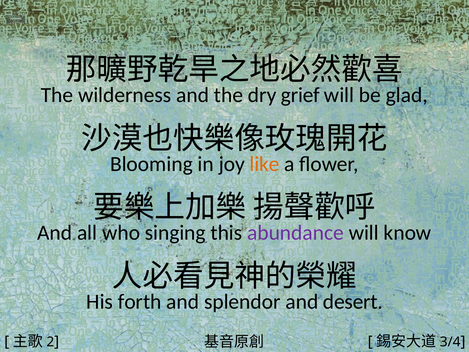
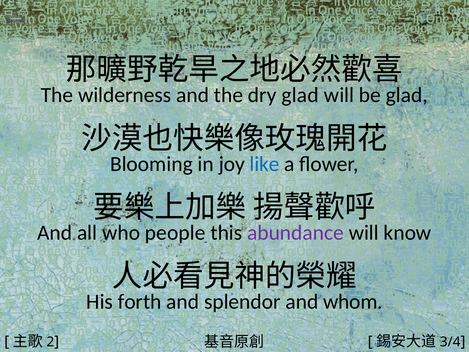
dry grief: grief -> glad
like colour: orange -> blue
singing: singing -> people
desert: desert -> whom
